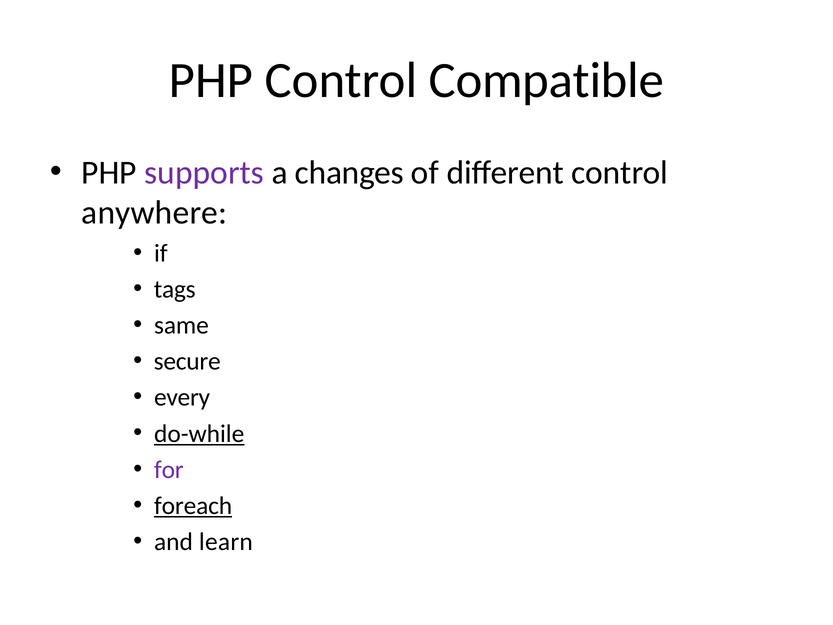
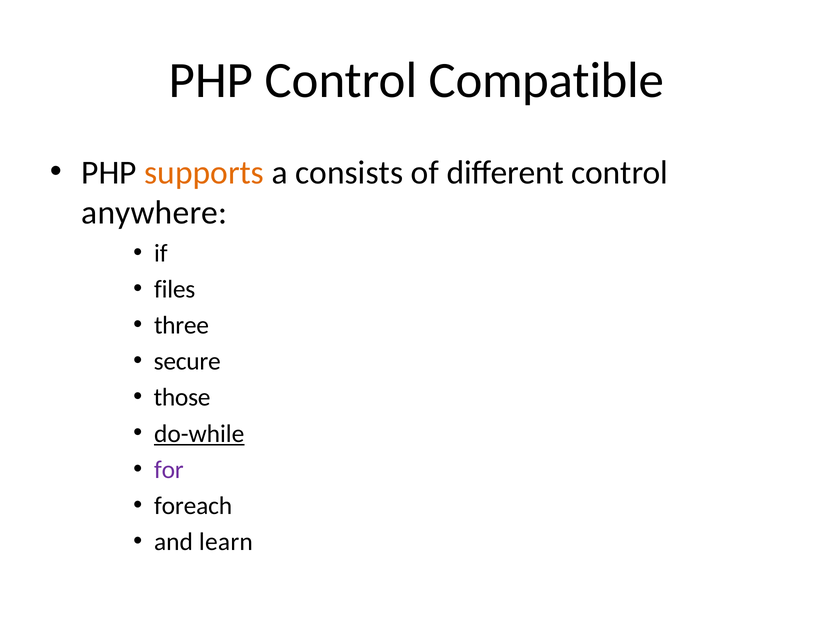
supports colour: purple -> orange
changes: changes -> consists
tags: tags -> files
same: same -> three
every: every -> those
foreach underline: present -> none
